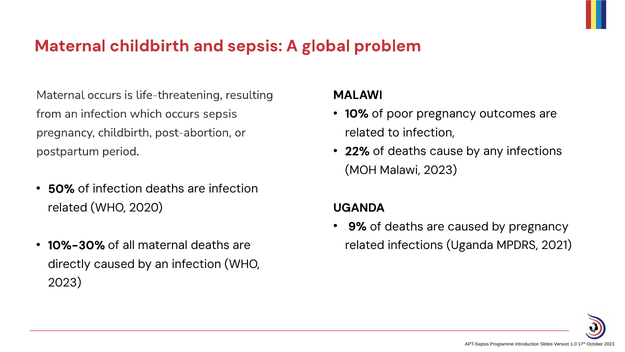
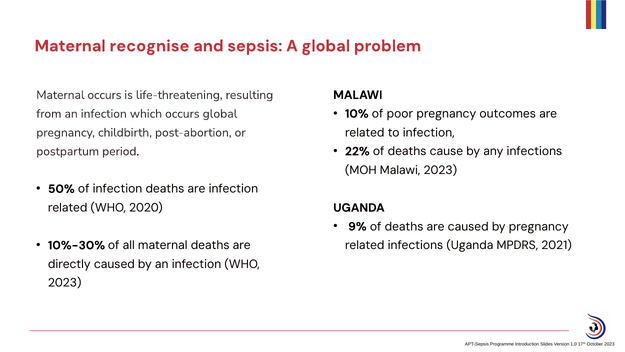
Maternal childbirth: childbirth -> recognise
occurs sepsis: sepsis -> global
